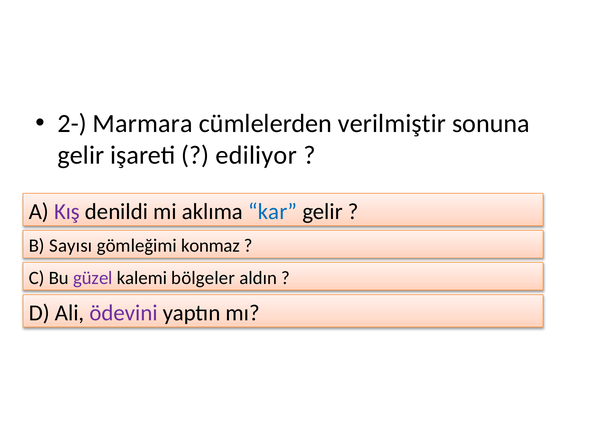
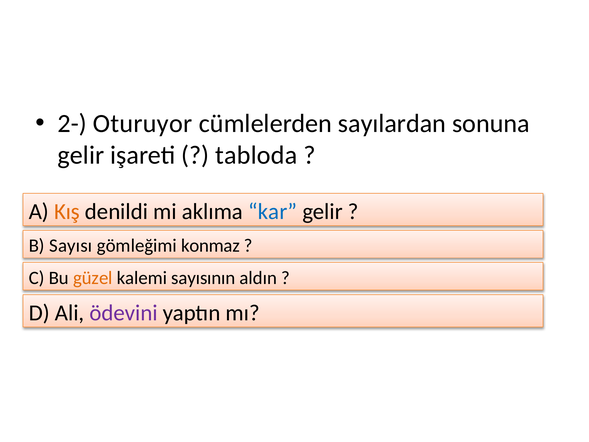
Marmara: Marmara -> Oturuyor
verilmiştir: verilmiştir -> sayılardan
ediliyor: ediliyor -> tabloda
Kış colour: purple -> orange
güzel colour: purple -> orange
bölgeler: bölgeler -> sayısının
